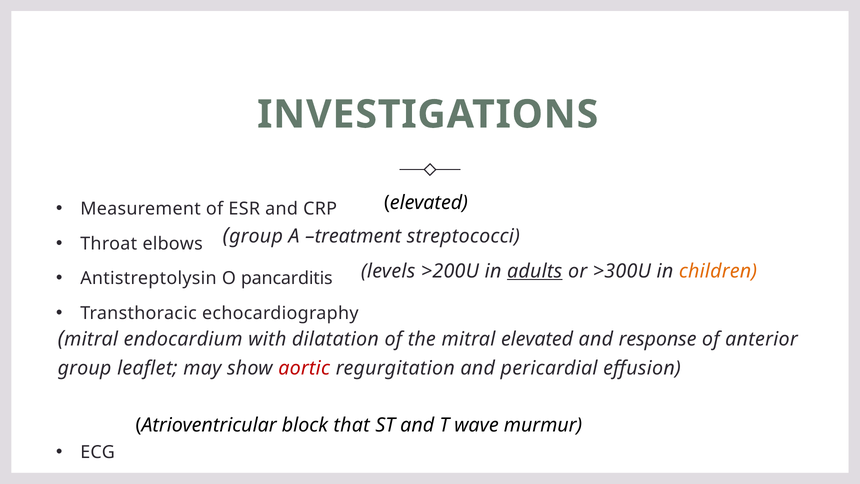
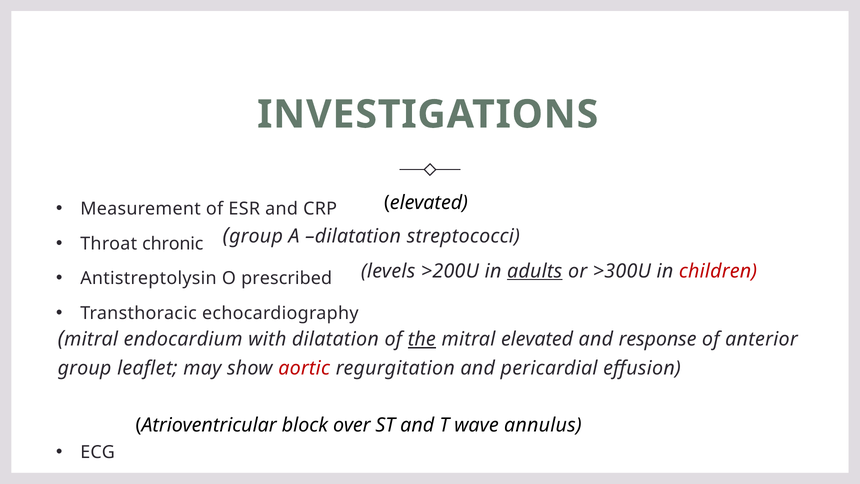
A treatment: treatment -> dilatation
elbows: elbows -> chronic
children colour: orange -> red
pancarditis: pancarditis -> prescribed
the underline: none -> present
that: that -> over
murmur: murmur -> annulus
